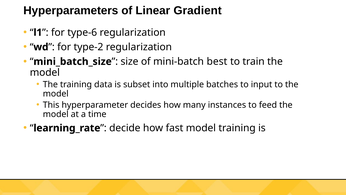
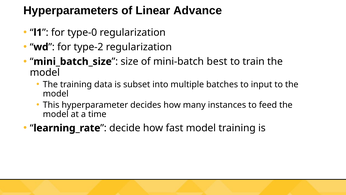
Gradient: Gradient -> Advance
type-6: type-6 -> type-0
